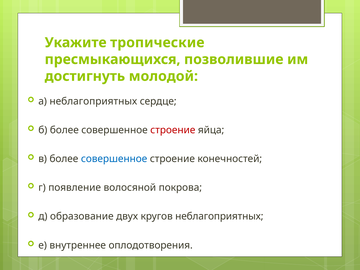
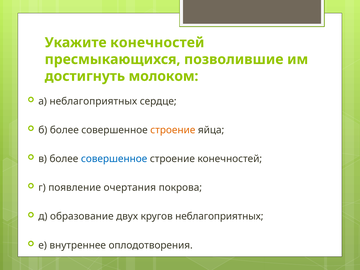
Укажите тропические: тропические -> конечностей
молодой: молодой -> молоком
строение at (173, 130) colour: red -> orange
волосяной: волосяной -> очертания
